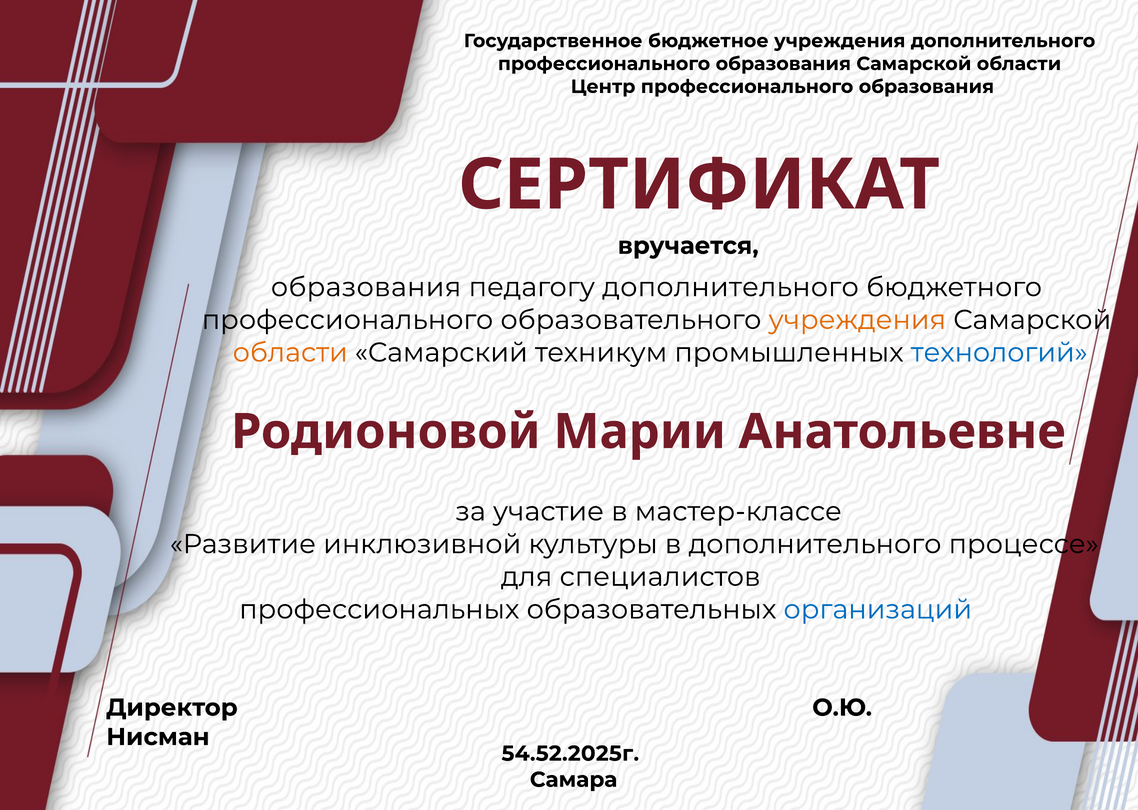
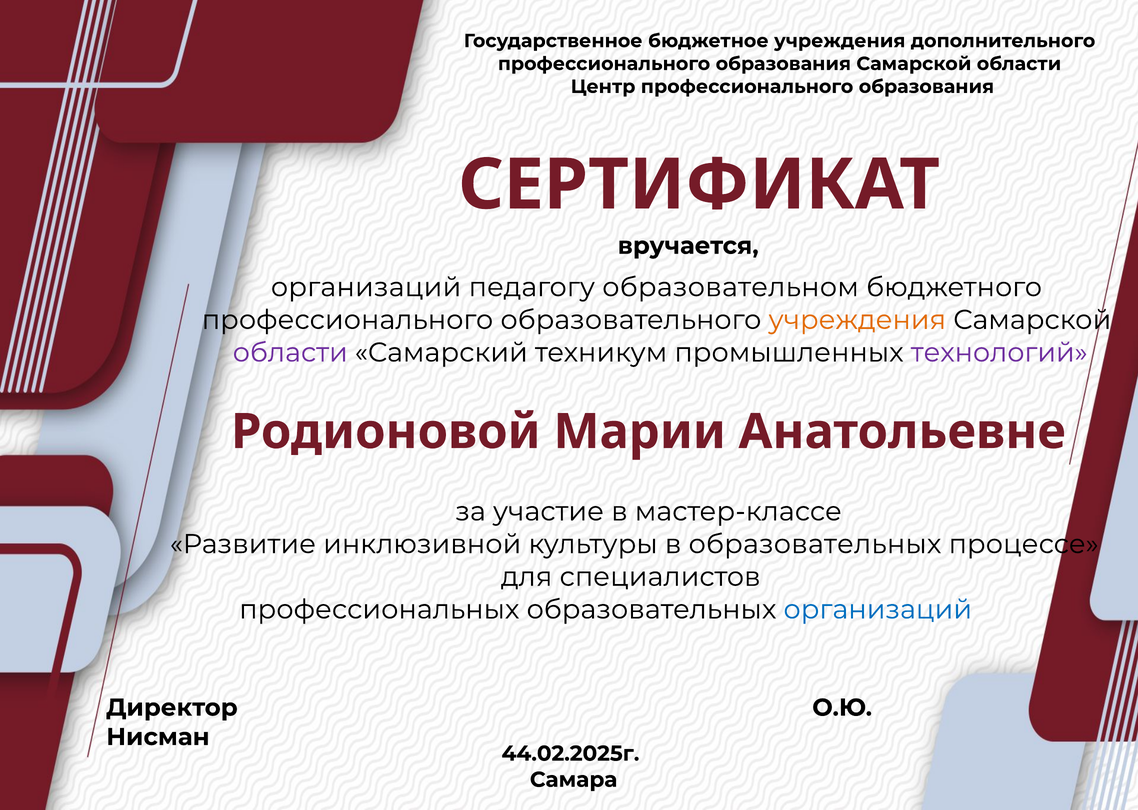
образования at (366, 287): образования -> организаций
педагогу дополнительного: дополнительного -> образовательном
области at (290, 353) colour: orange -> purple
технологий colour: blue -> purple
в дополнительного: дополнительного -> образовательных
54.52.2025г: 54.52.2025г -> 44.02.2025г
